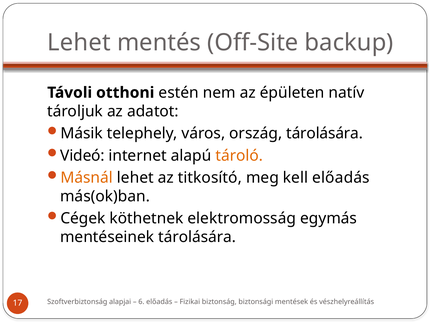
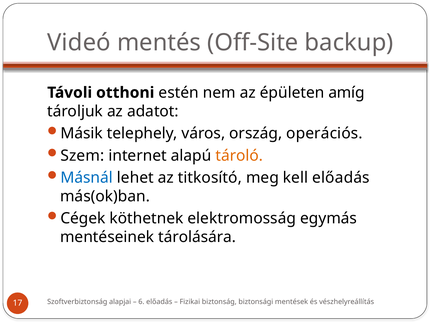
Lehet at (79, 43): Lehet -> Videó
natív: natív -> amíg
ország tárolására: tárolására -> operációs
Videó: Videó -> Szem
Másnál colour: orange -> blue
